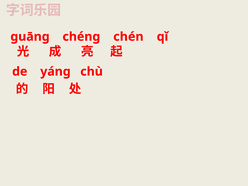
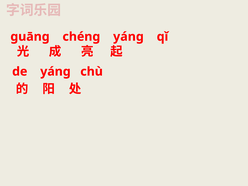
chénɡ chén: chén -> yánɡ
